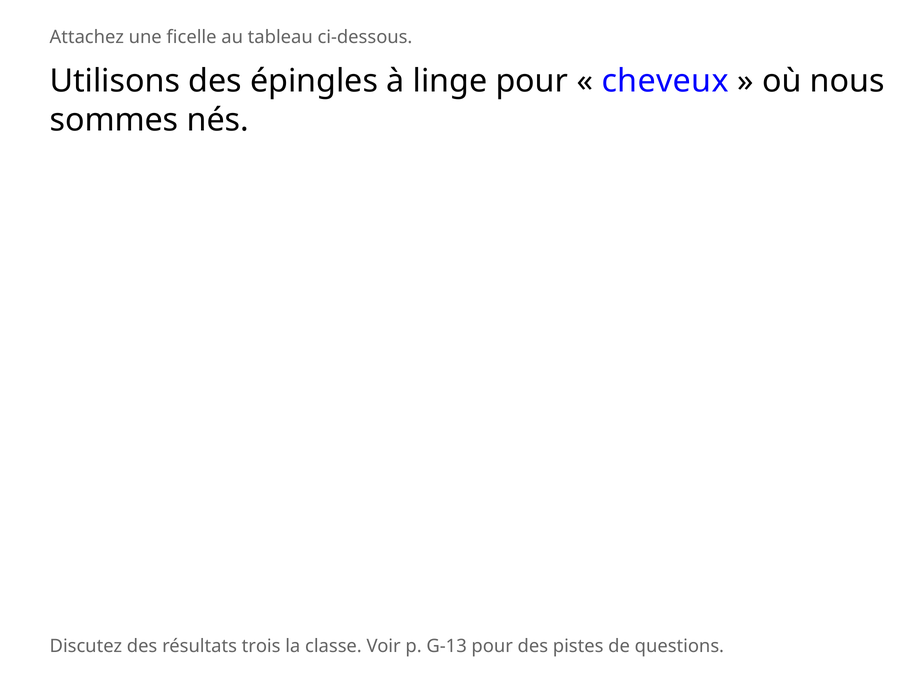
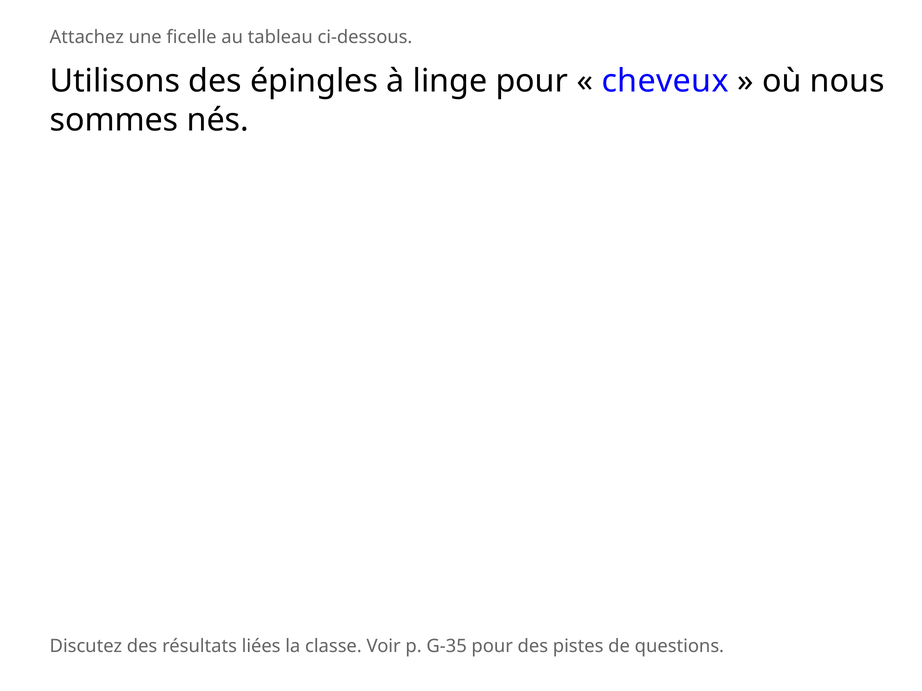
trois: trois -> liées
G-13: G-13 -> G-35
